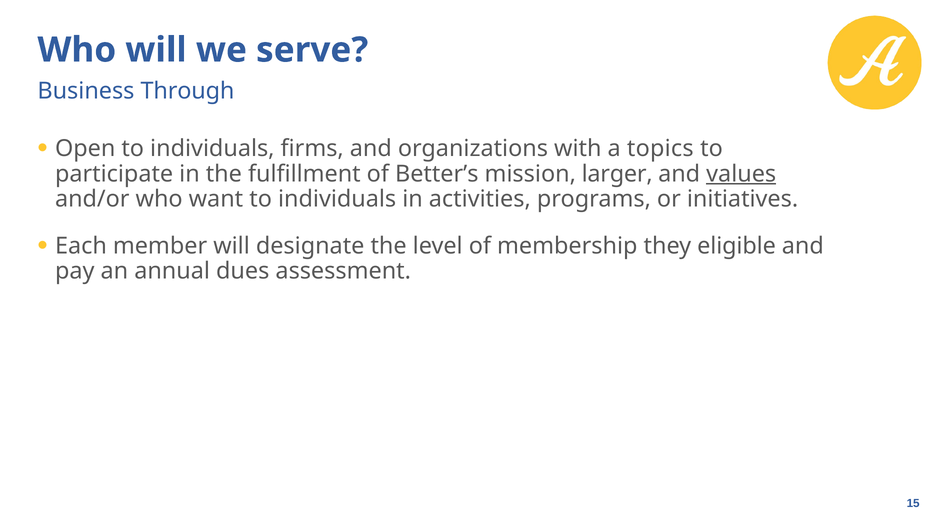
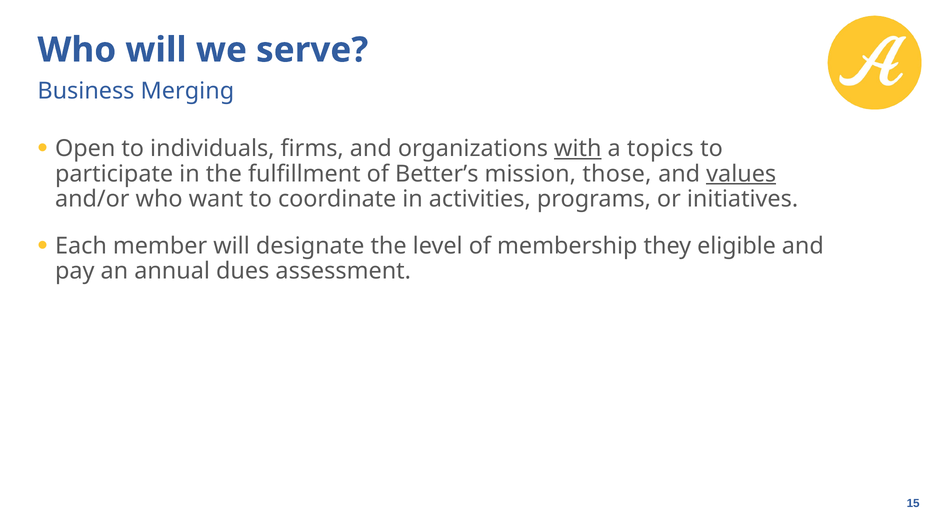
Through: Through -> Merging
with underline: none -> present
larger: larger -> those
want to individuals: individuals -> coordinate
